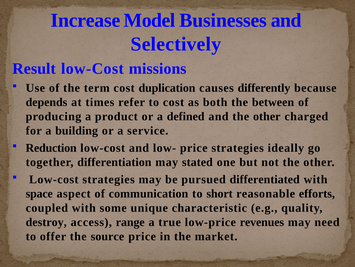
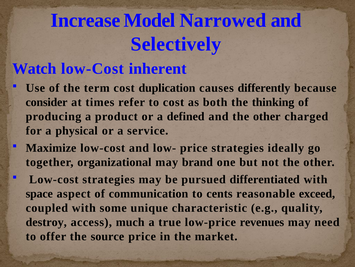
Businesses: Businesses -> Narrowed
Result: Result -> Watch
missions: missions -> inherent
depends: depends -> consider
between: between -> thinking
building: building -> physical
Reduction: Reduction -> Maximize
differentiation: differentiation -> organizational
stated: stated -> brand
short: short -> cents
efforts: efforts -> exceed
range: range -> much
